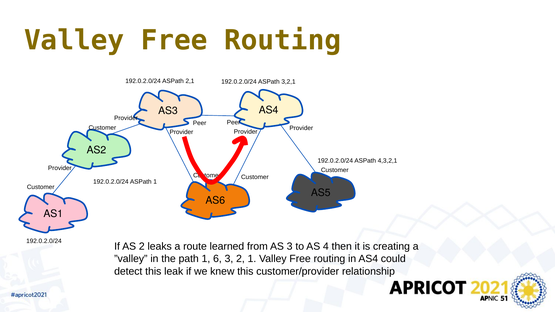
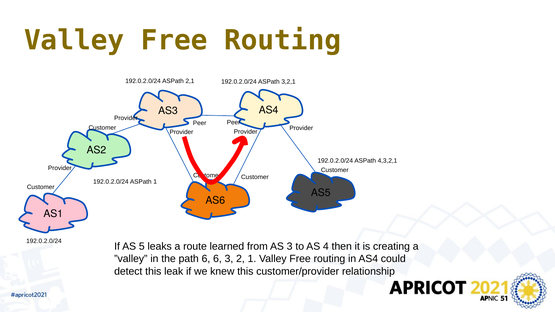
AS 2: 2 -> 5
path 1: 1 -> 6
